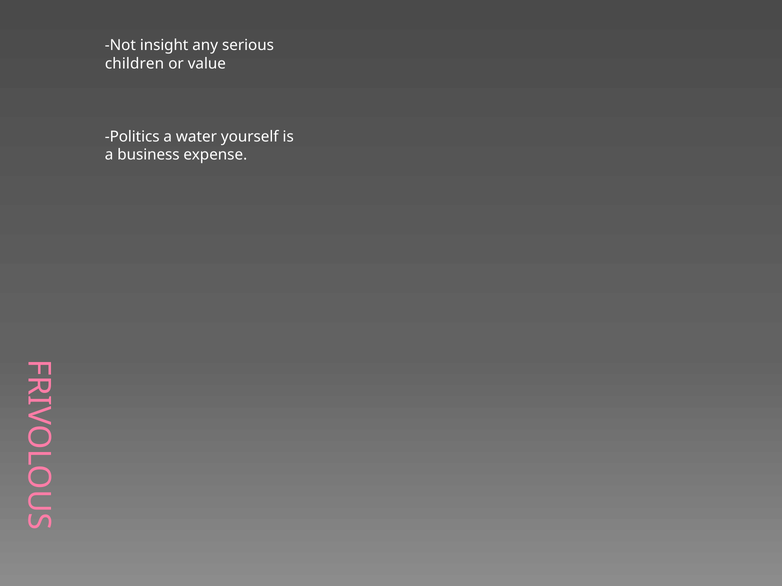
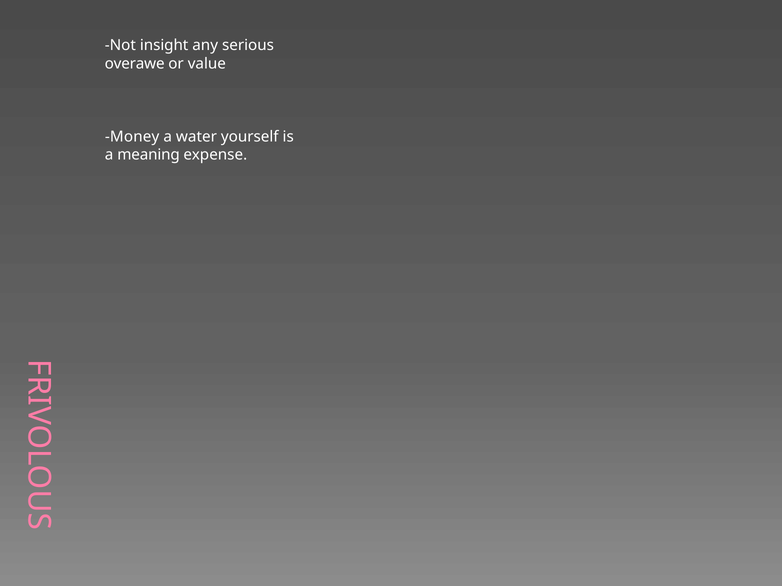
children: children -> overawe
Politics: Politics -> Money
business: business -> meaning
